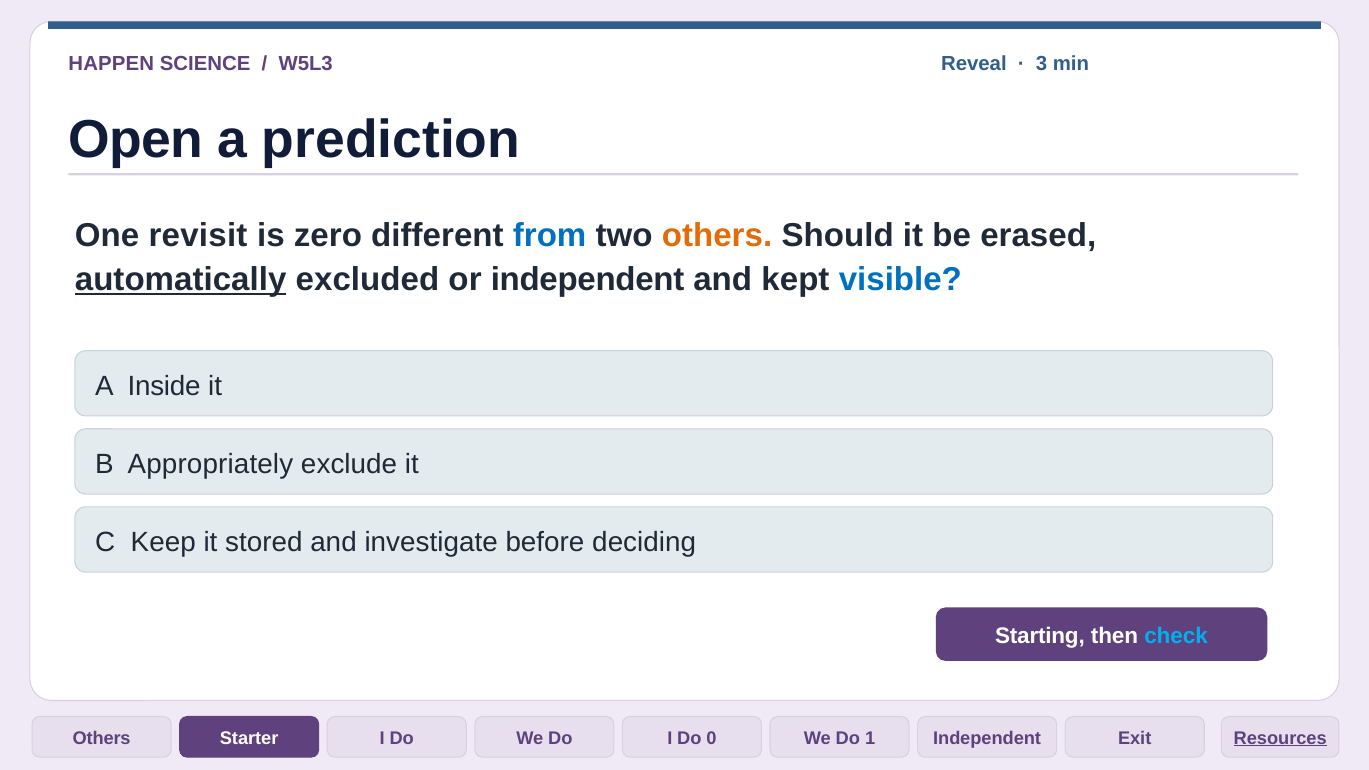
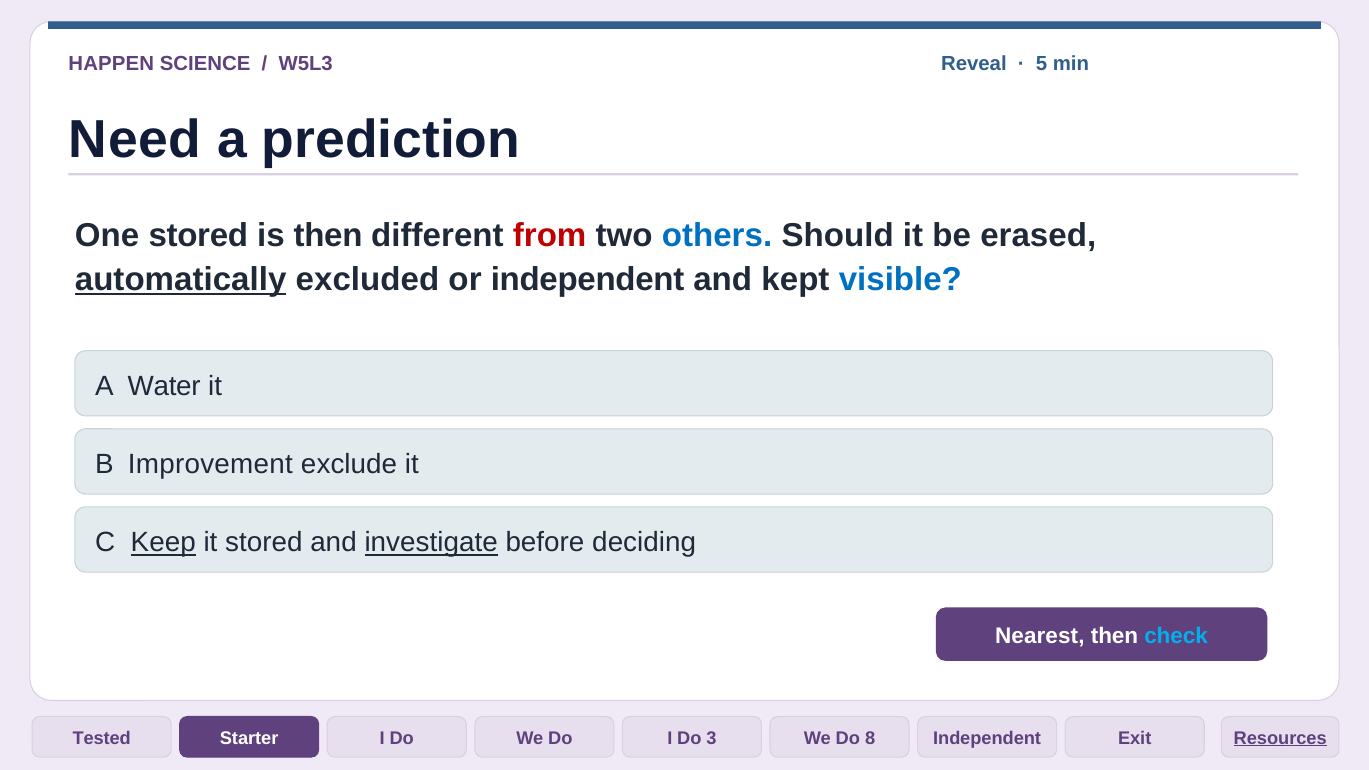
3: 3 -> 5
Open: Open -> Need
One revisit: revisit -> stored
is zero: zero -> then
from colour: blue -> red
others at (717, 236) colour: orange -> blue
Inside: Inside -> Water
Appropriately: Appropriately -> Improvement
Keep underline: none -> present
investigate underline: none -> present
Starting: Starting -> Nearest
Others at (102, 738): Others -> Tested
0: 0 -> 3
1: 1 -> 8
